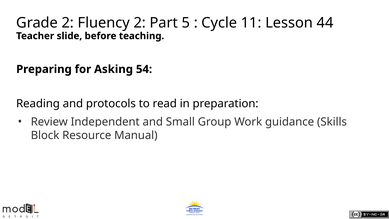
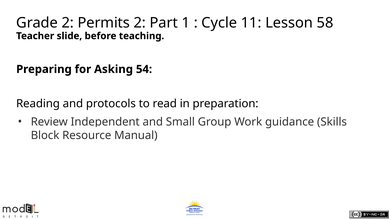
Fluency: Fluency -> Permits
5: 5 -> 1
44: 44 -> 58
